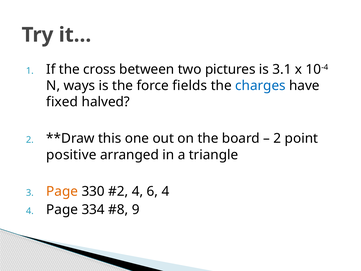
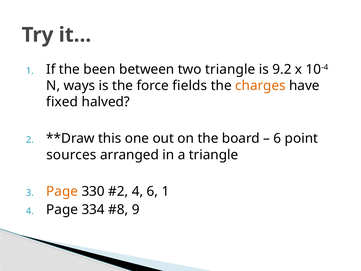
cross: cross -> been
two pictures: pictures -> triangle
3.1: 3.1 -> 9.2
charges colour: blue -> orange
2 at (277, 138): 2 -> 6
positive: positive -> sources
6 4: 4 -> 1
